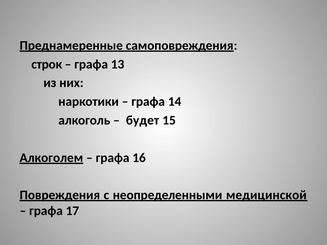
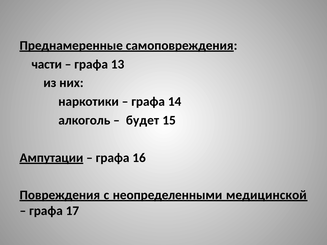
строк: строк -> части
Алкоголем: Алкоголем -> Ампутации
